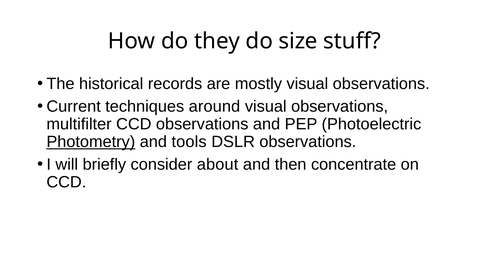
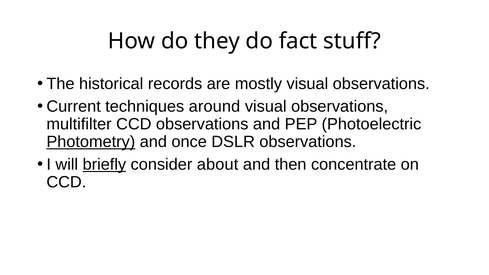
size: size -> fact
tools: tools -> once
briefly underline: none -> present
